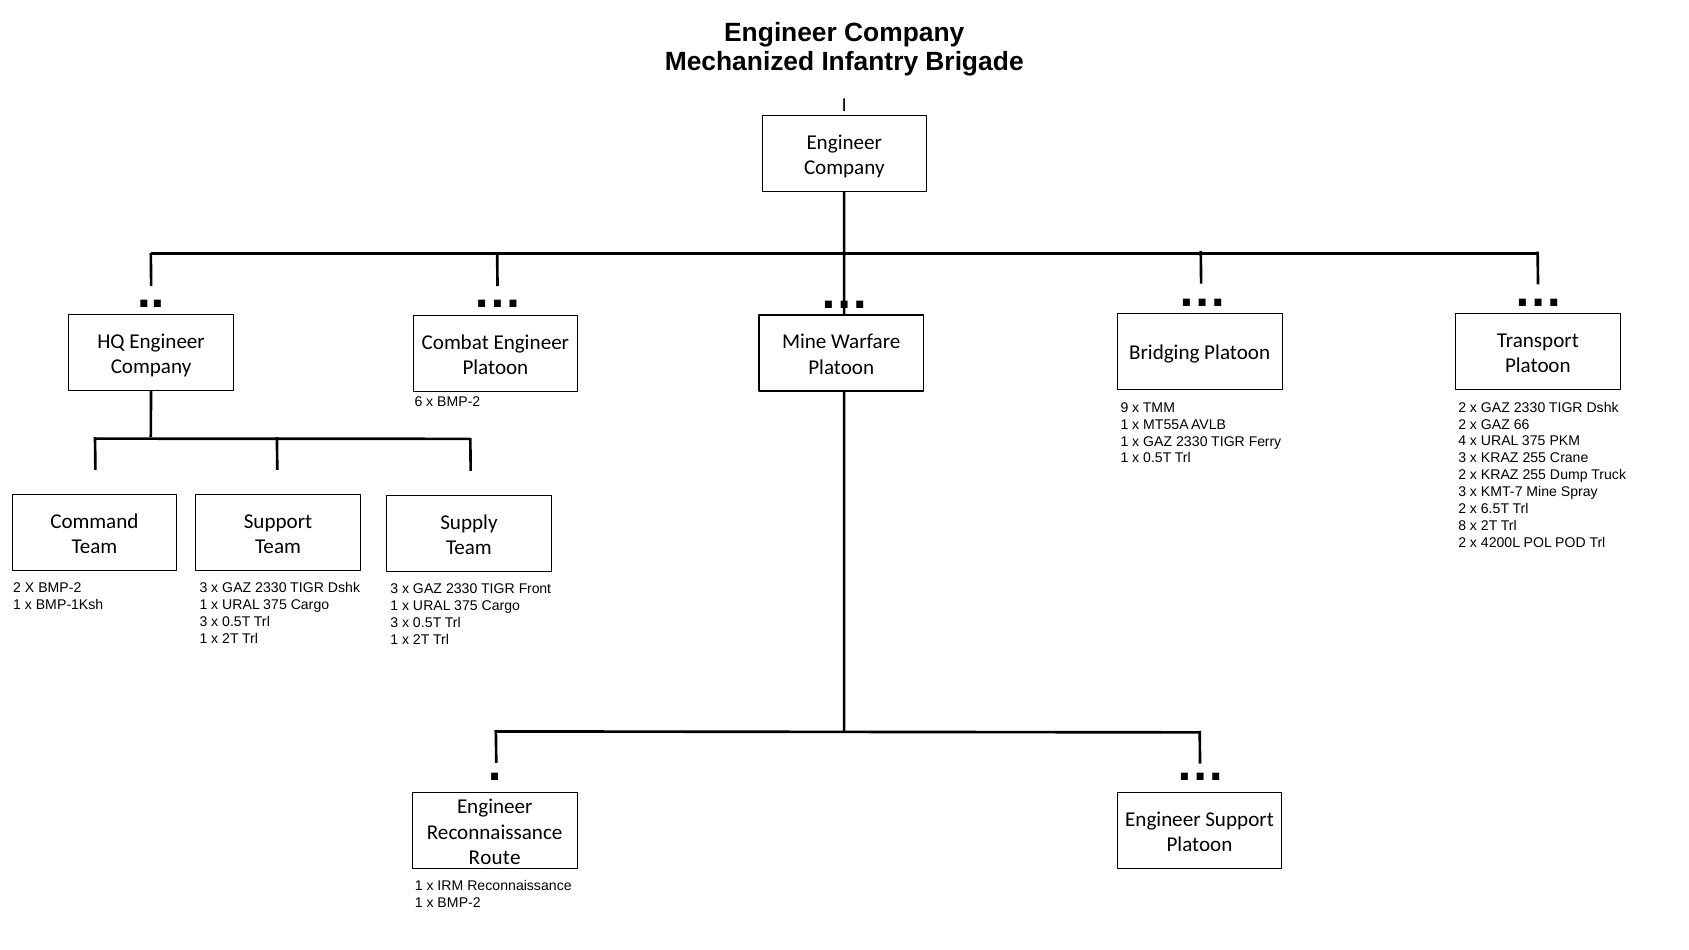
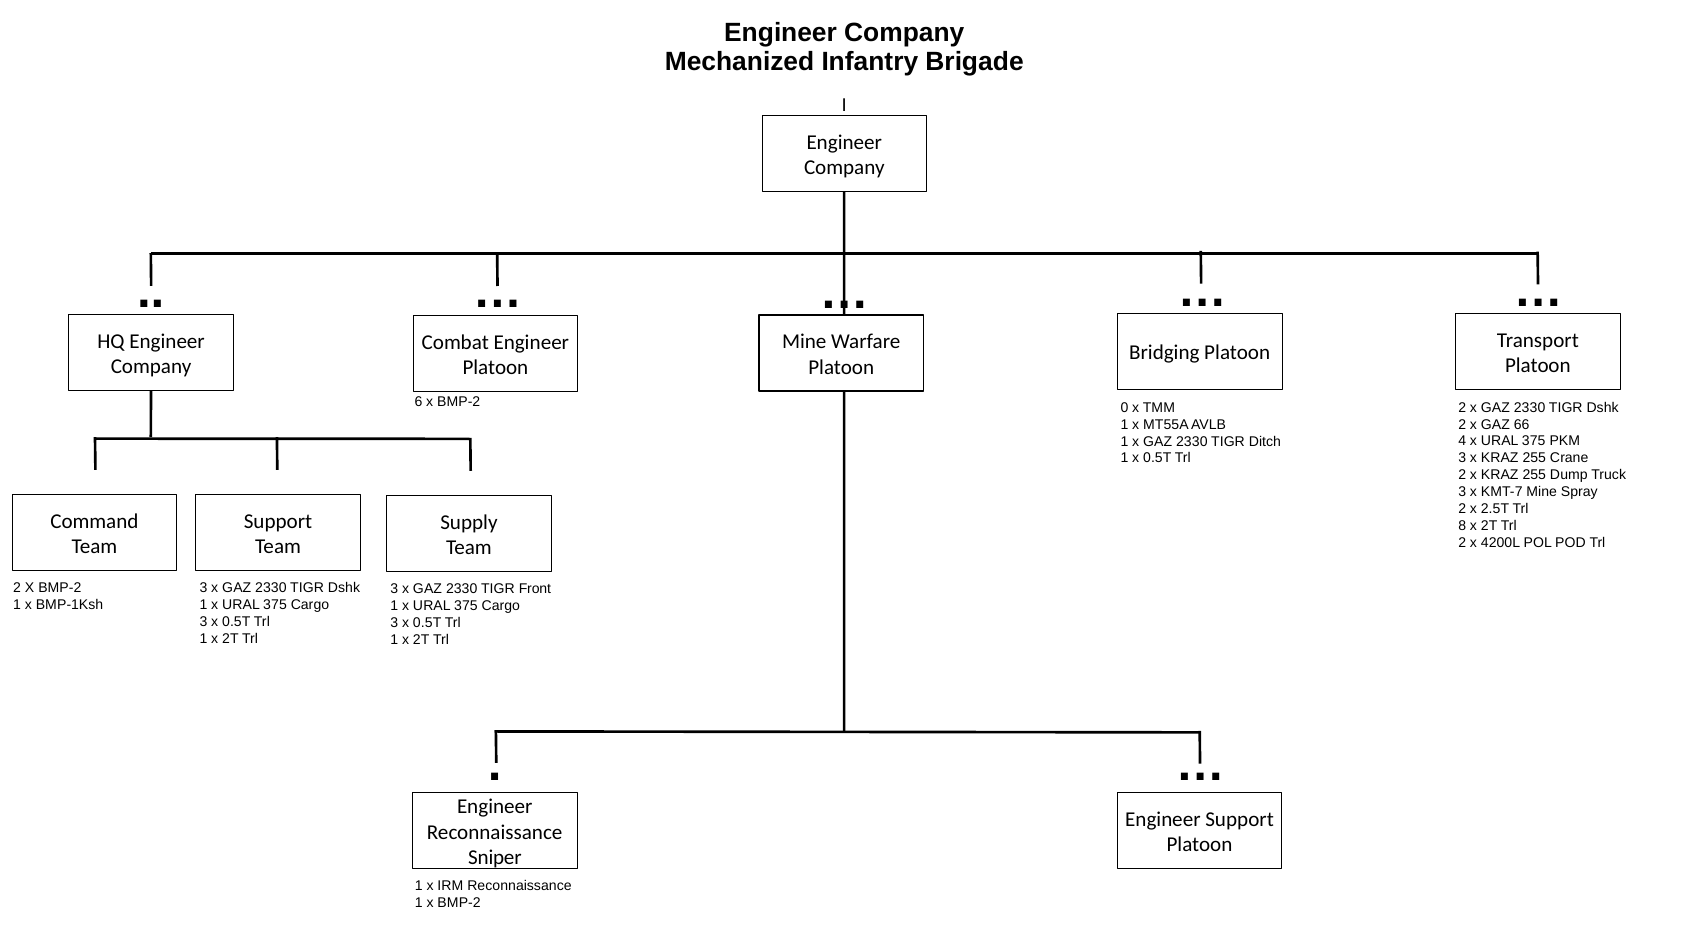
9: 9 -> 0
Ferry: Ferry -> Ditch
6.5T: 6.5T -> 2.5T
Route: Route -> Sniper
